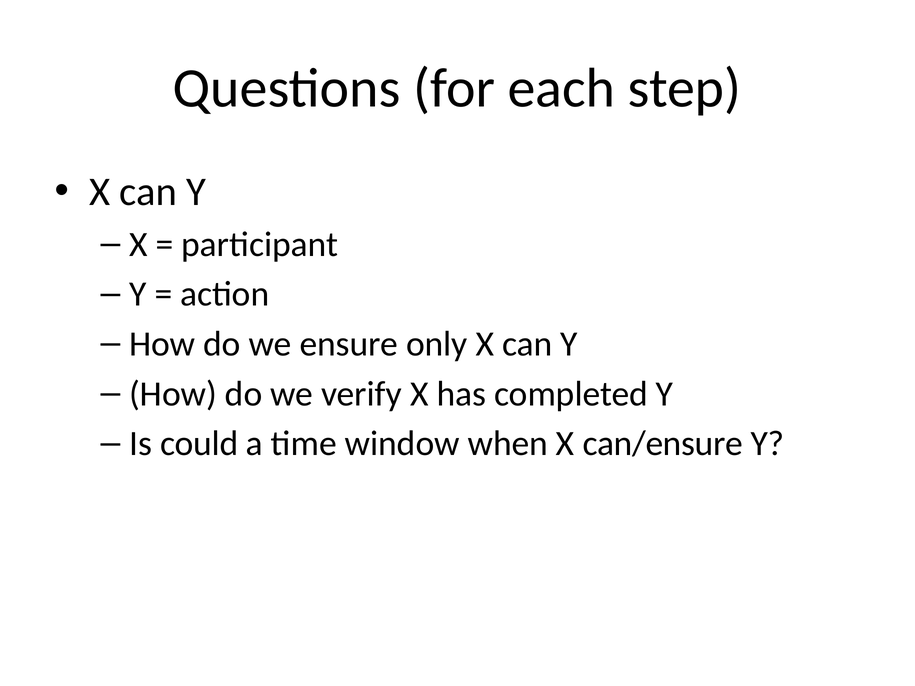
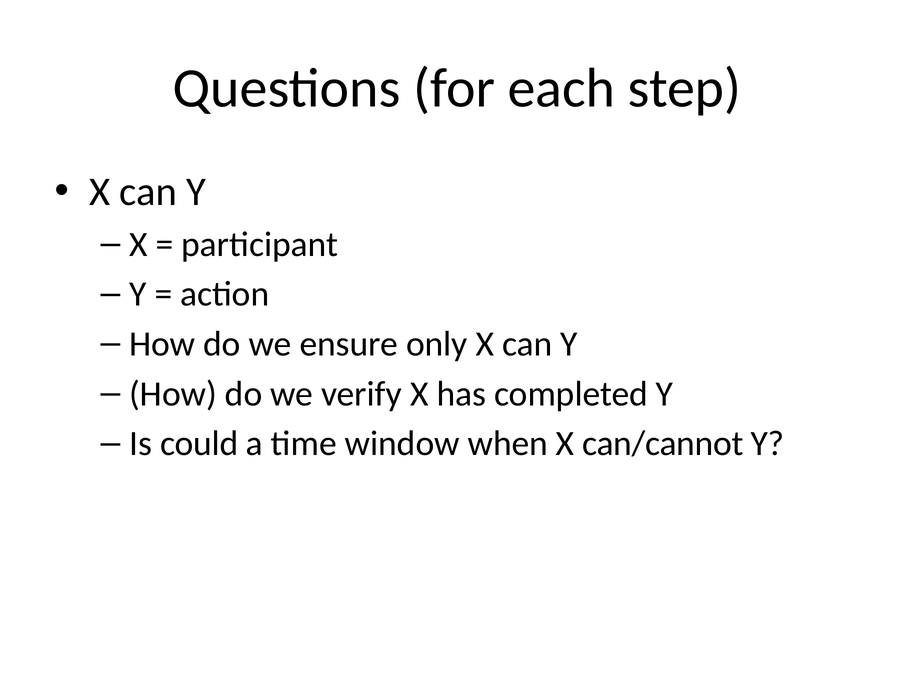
can/ensure: can/ensure -> can/cannot
